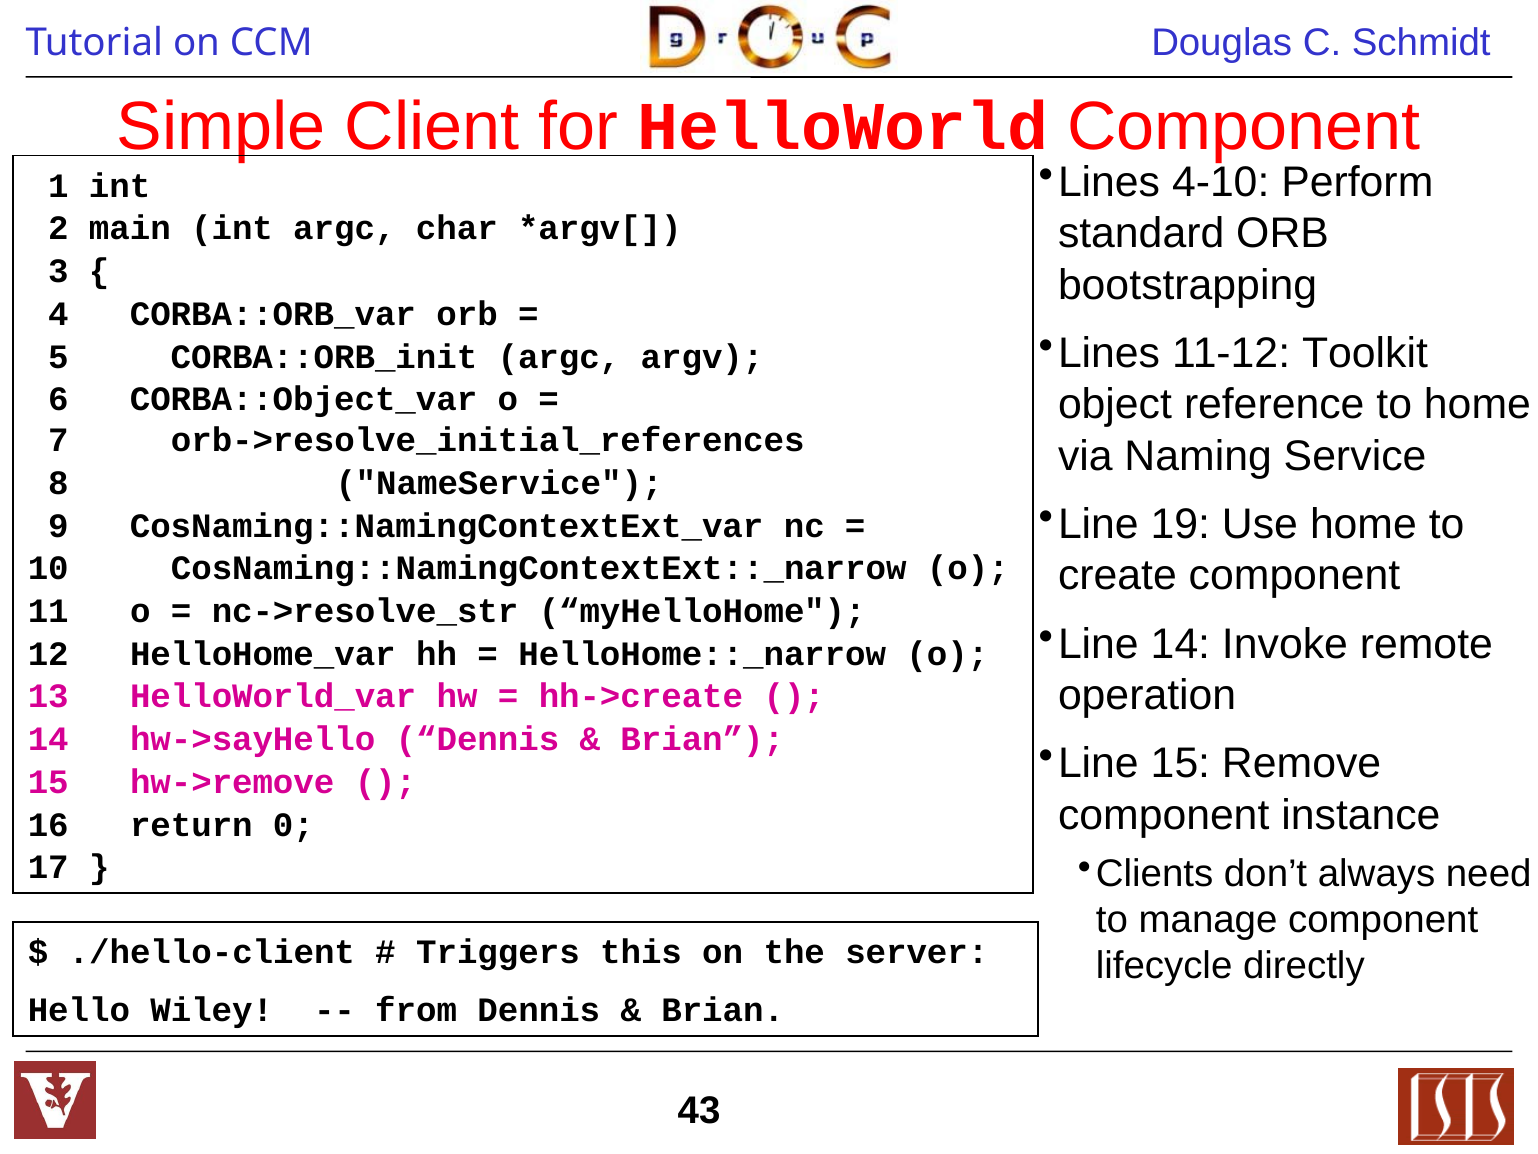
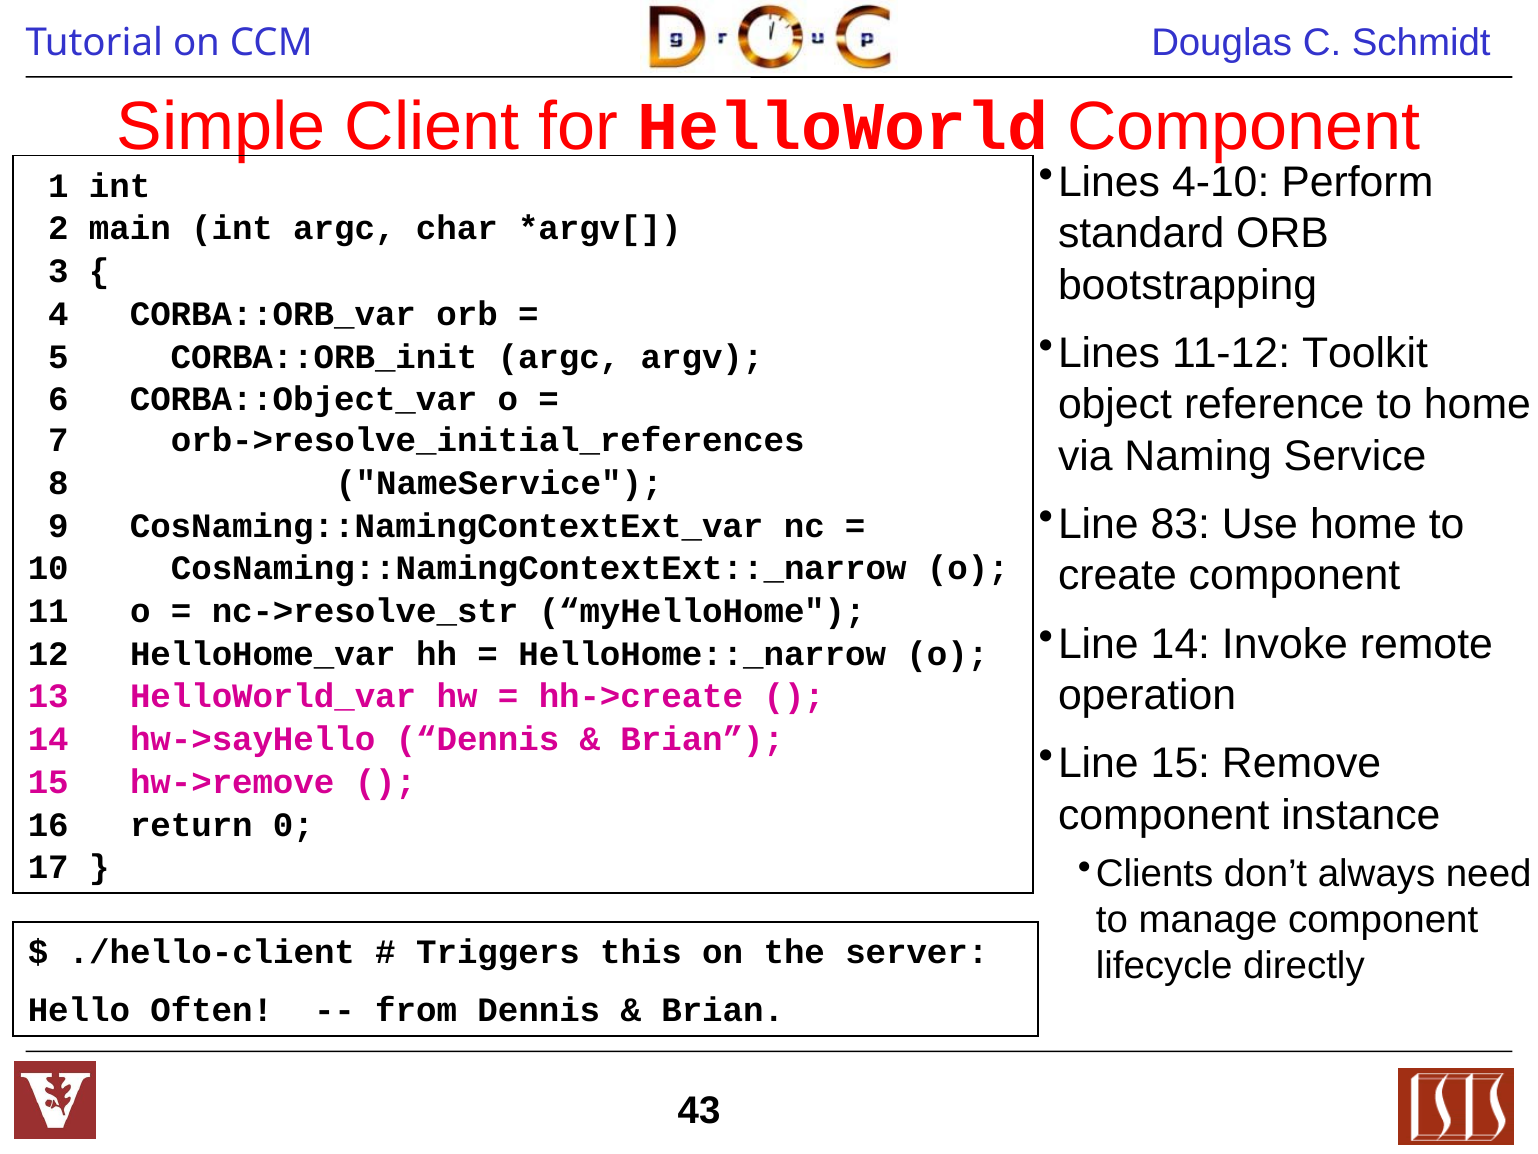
19: 19 -> 83
Wiley: Wiley -> Often
